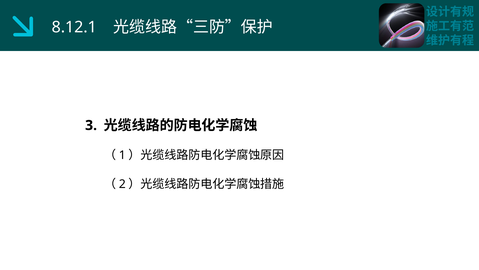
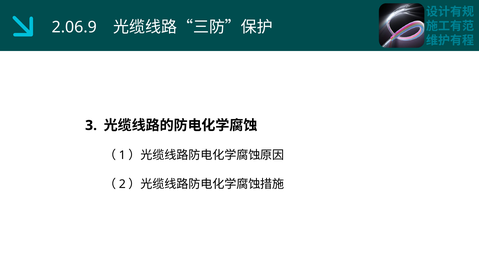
8.12.1: 8.12.1 -> 2.06.9
